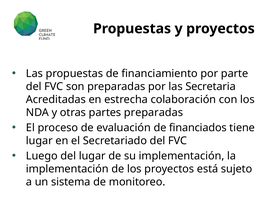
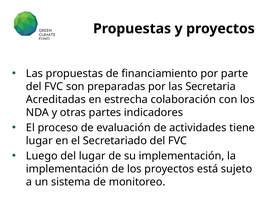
partes preparadas: preparadas -> indicadores
financiados: financiados -> actividades
